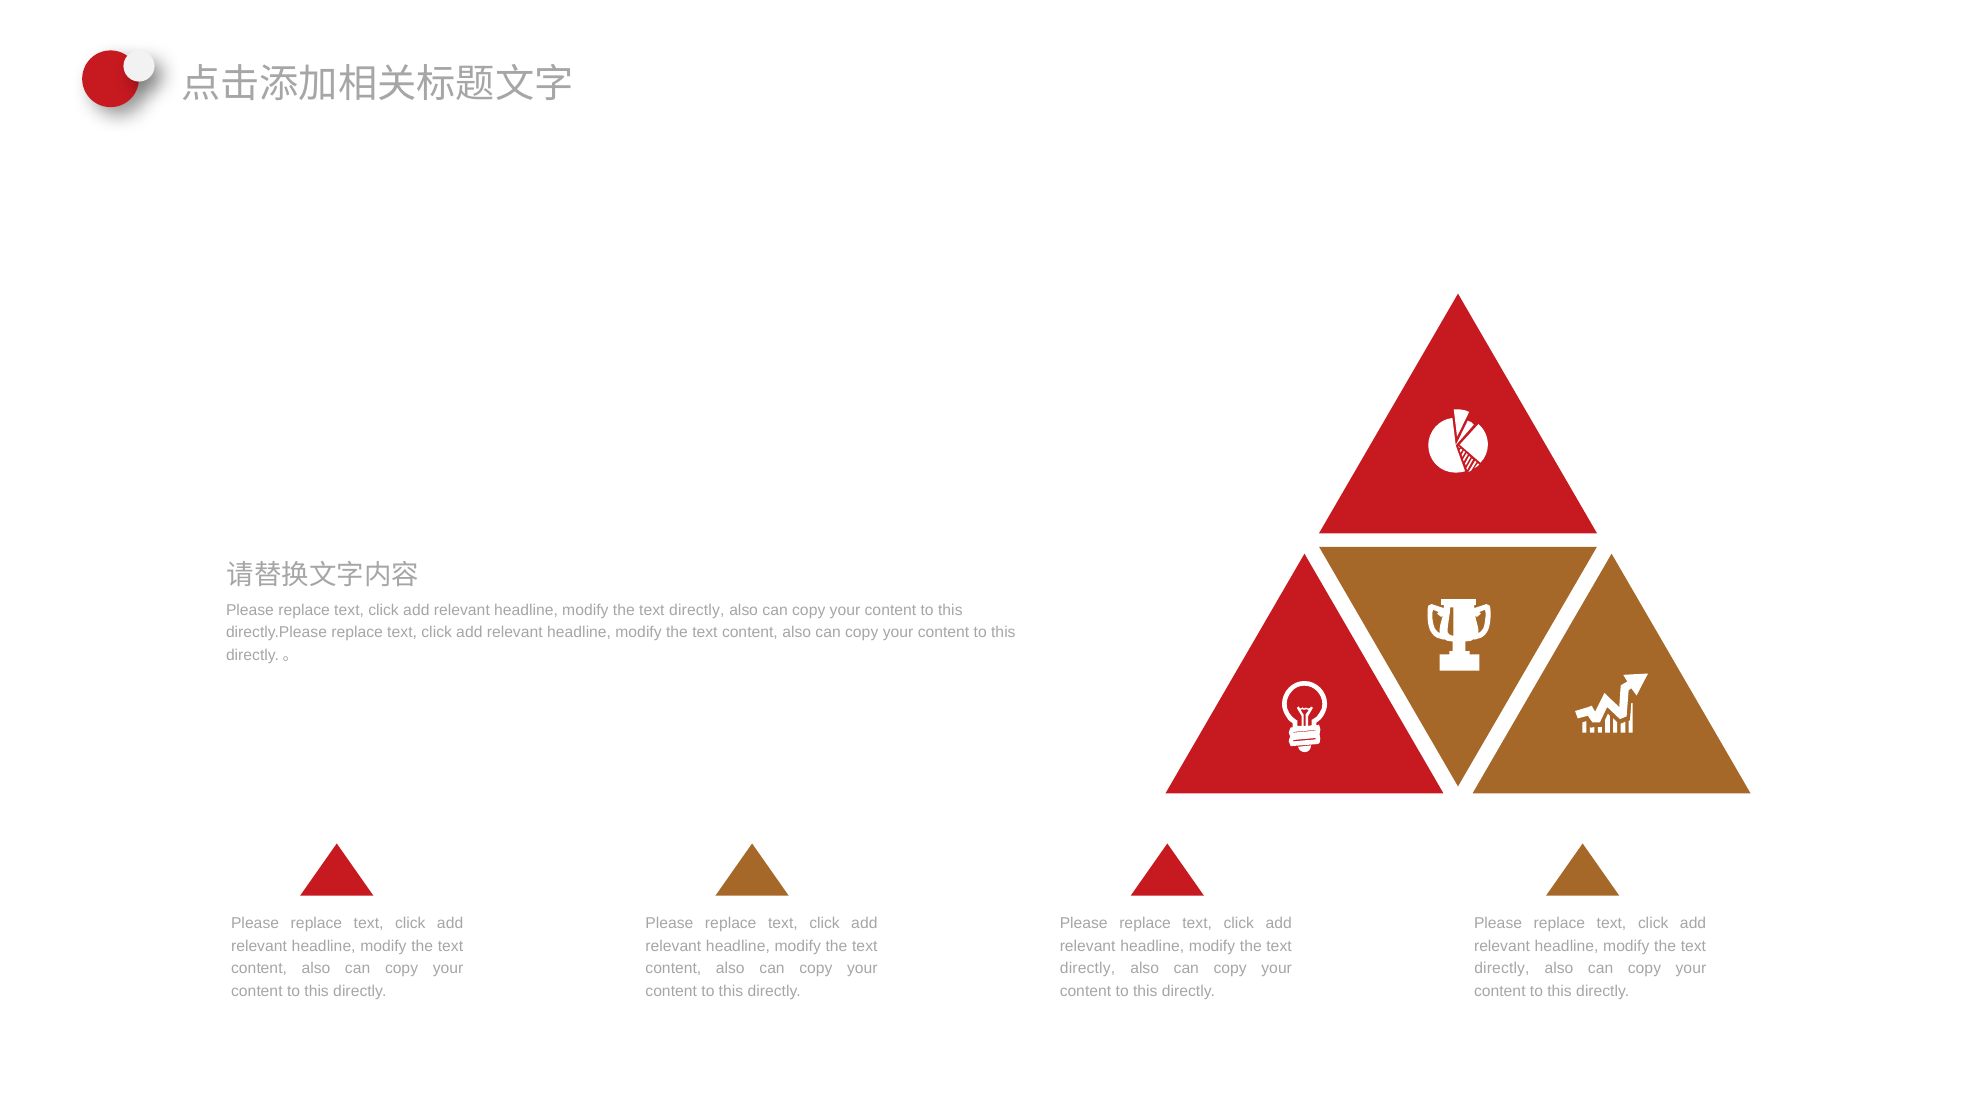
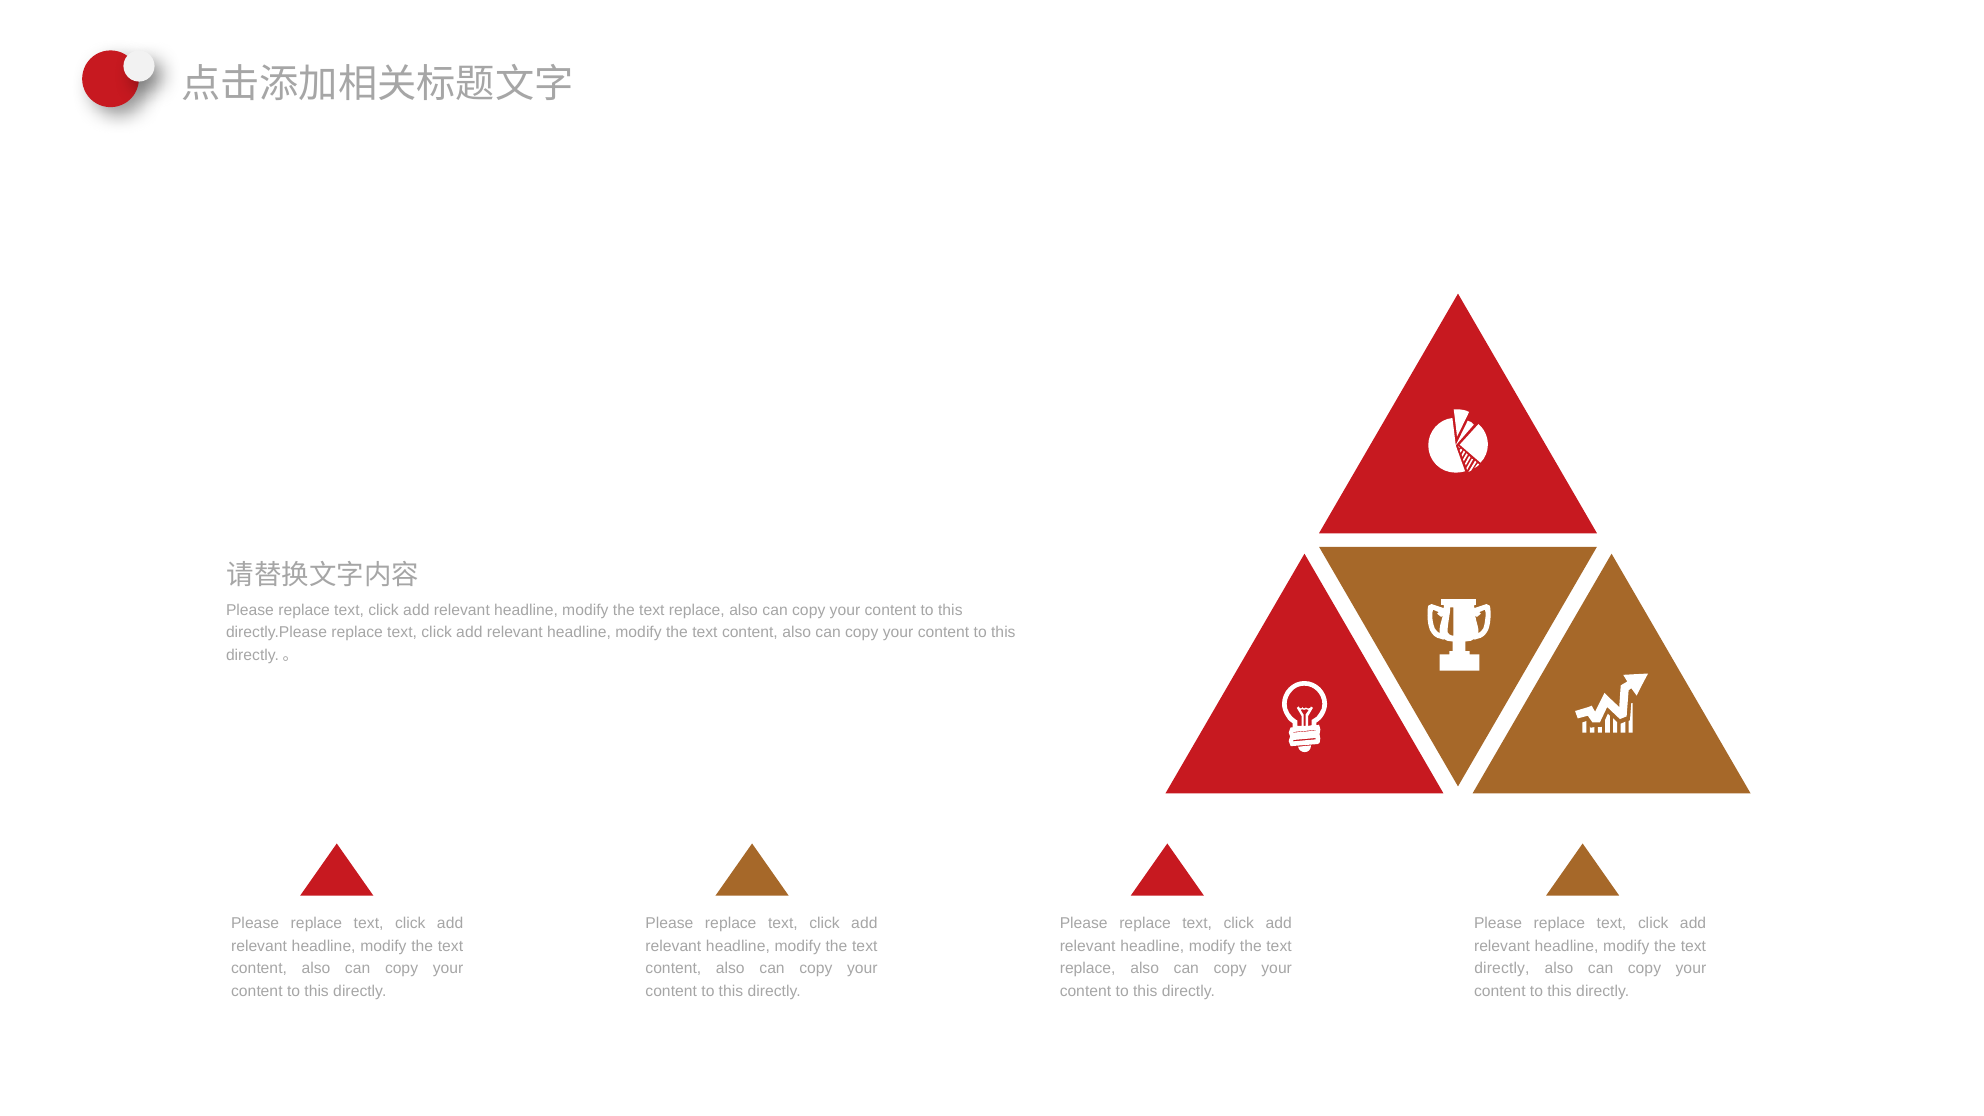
directly at (697, 610): directly -> replace
directly at (1088, 969): directly -> replace
